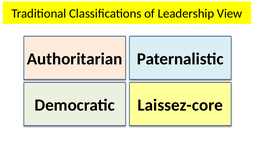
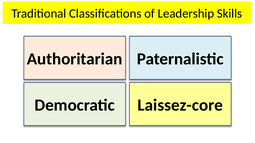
View: View -> Skills
